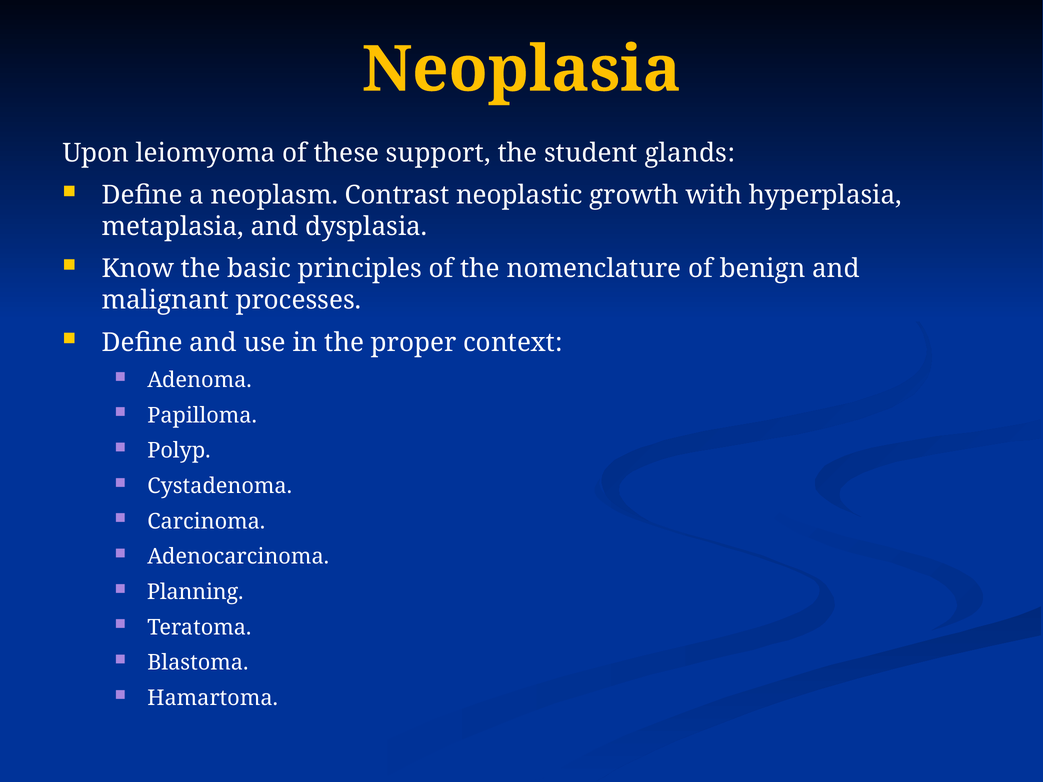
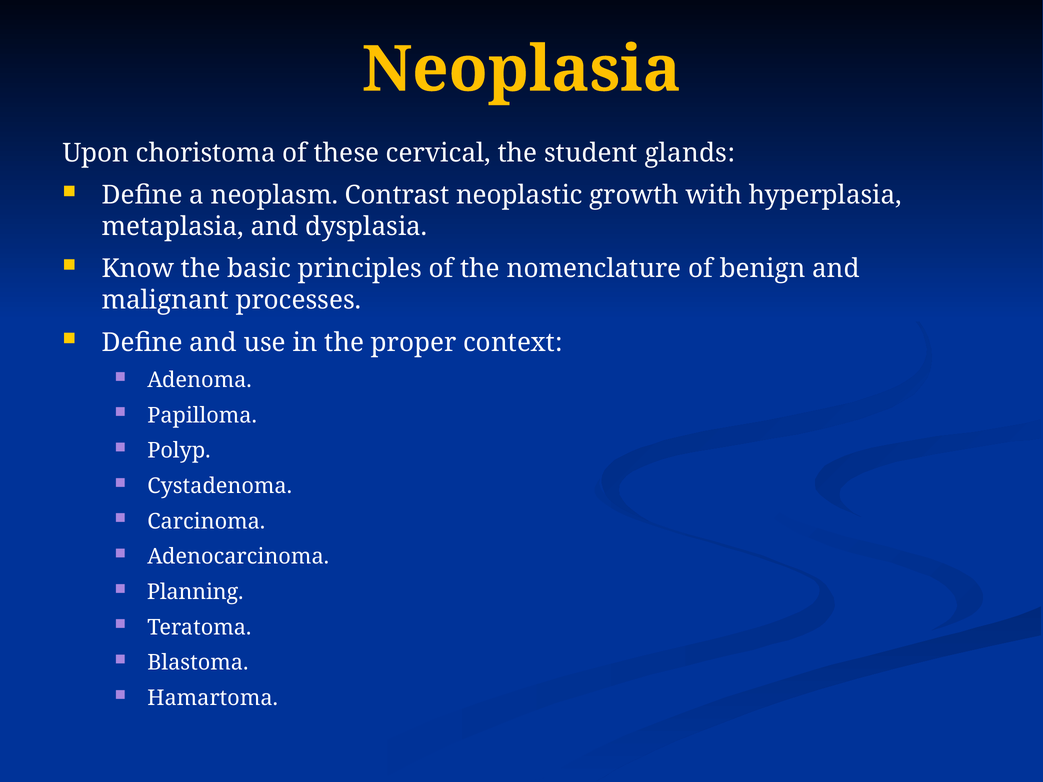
leiomyoma: leiomyoma -> choristoma
support: support -> cervical
